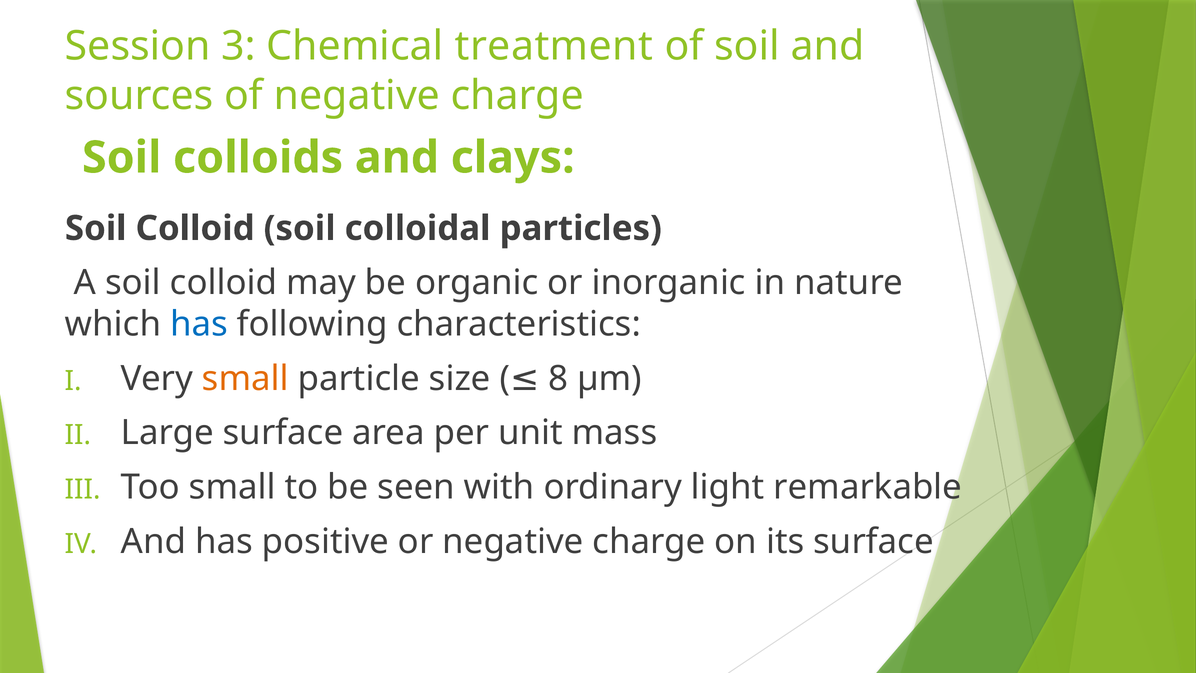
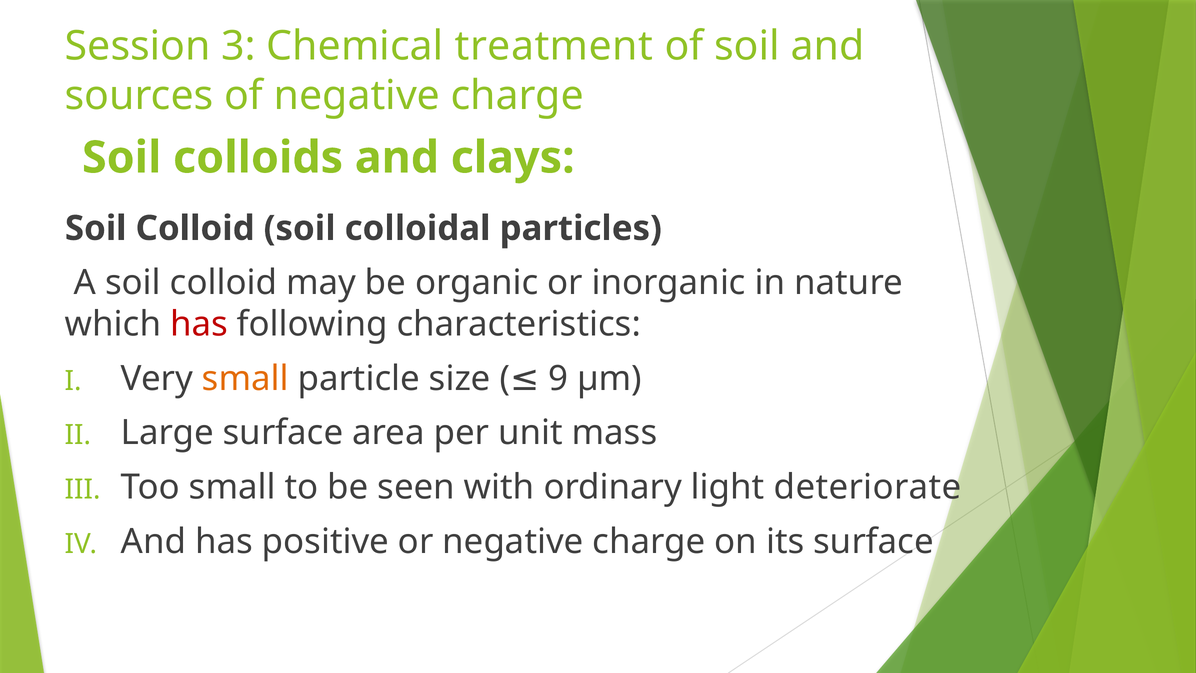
has at (199, 324) colour: blue -> red
8: 8 -> 9
remarkable: remarkable -> deteriorate
